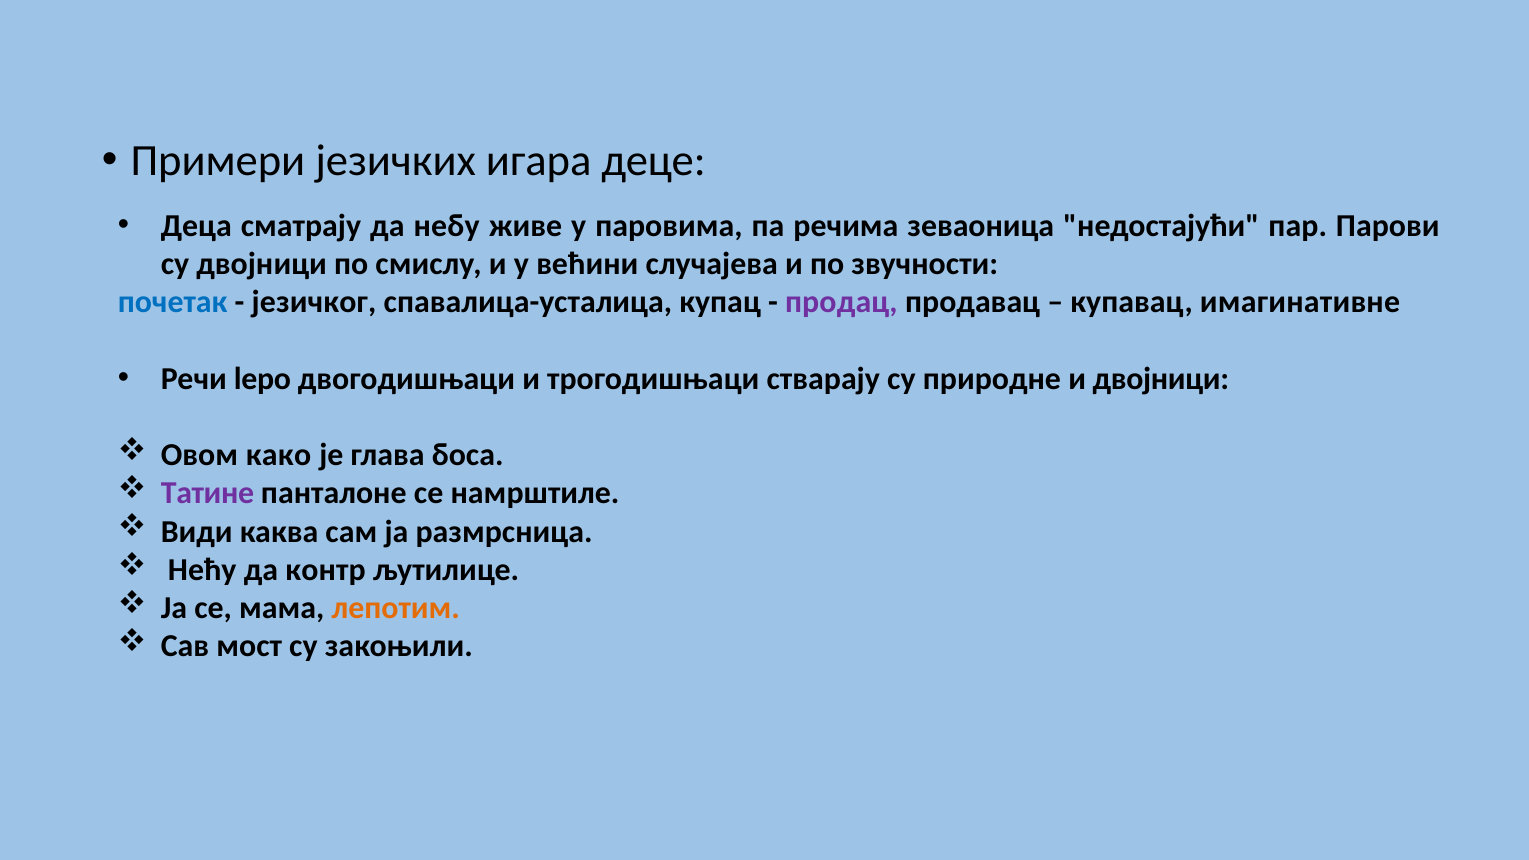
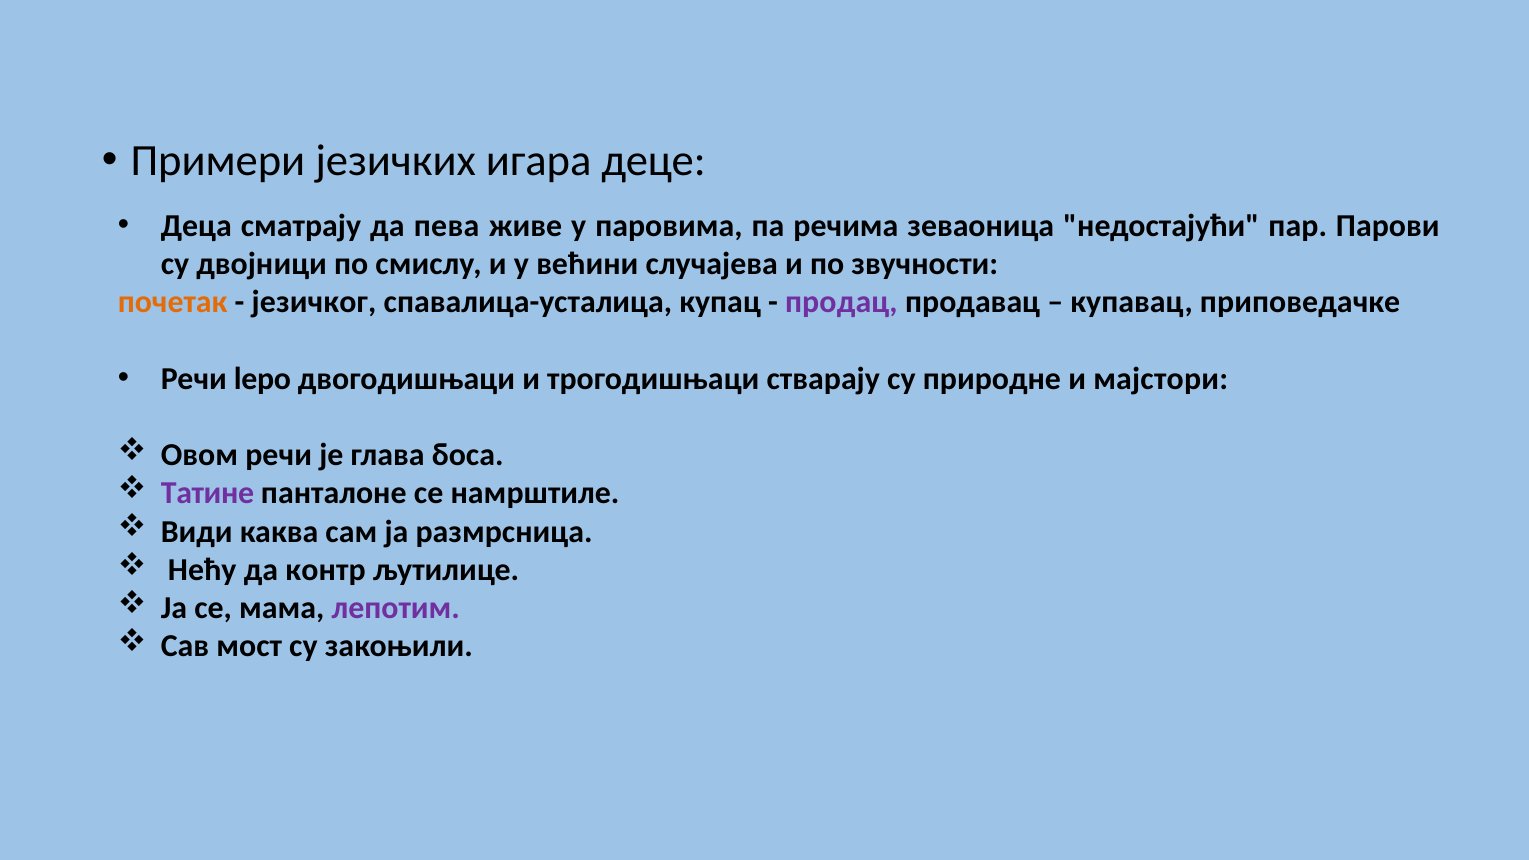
небу: небу -> пева
почетак colour: blue -> orange
имагинативне: имагинативне -> приповедачке
и двојници: двојници -> мајстори
Овом како: како -> речи
лепотим colour: orange -> purple
